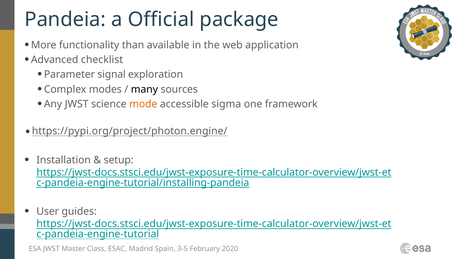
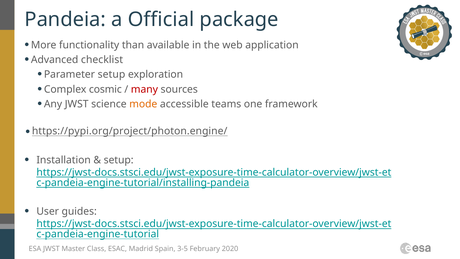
Parameter signal: signal -> setup
modes: modes -> cosmic
many colour: black -> red
sigma: sigma -> teams
